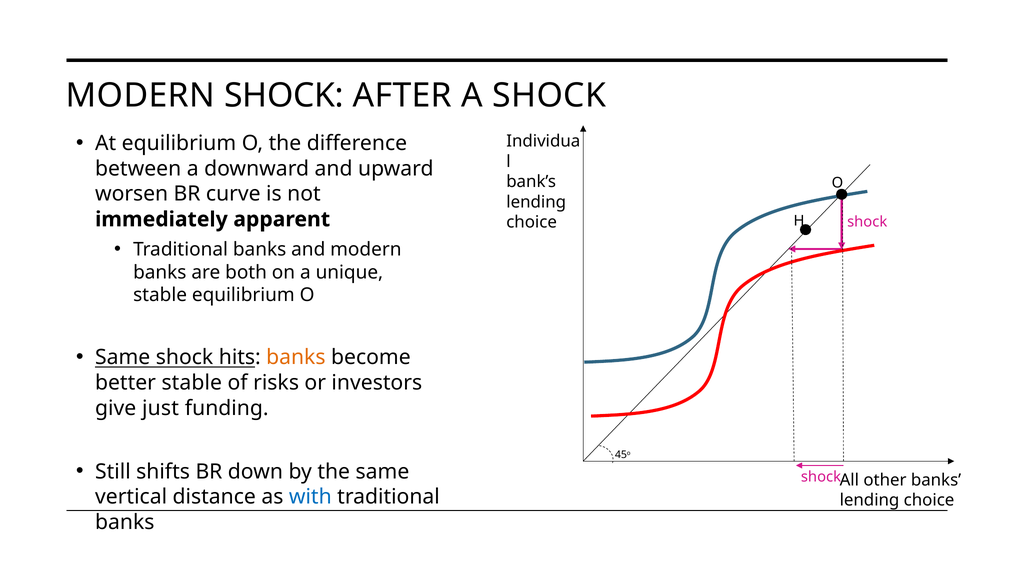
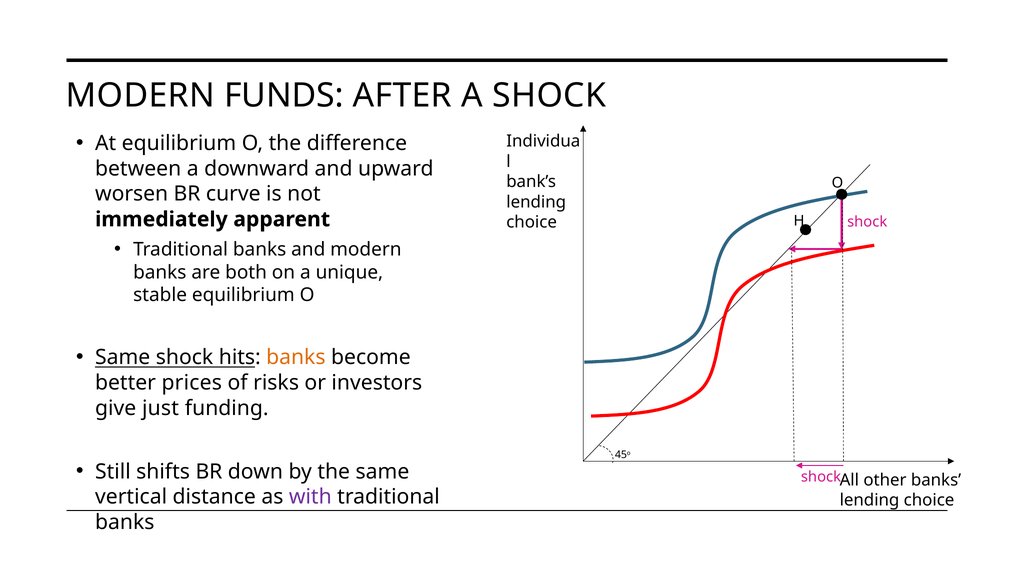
MODERN SHOCK: SHOCK -> FUNDS
better stable: stable -> prices
with colour: blue -> purple
